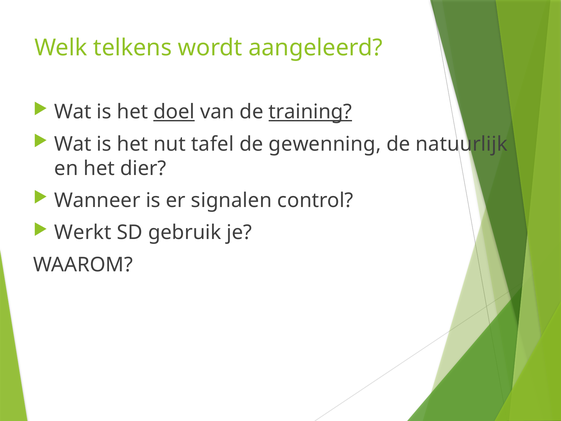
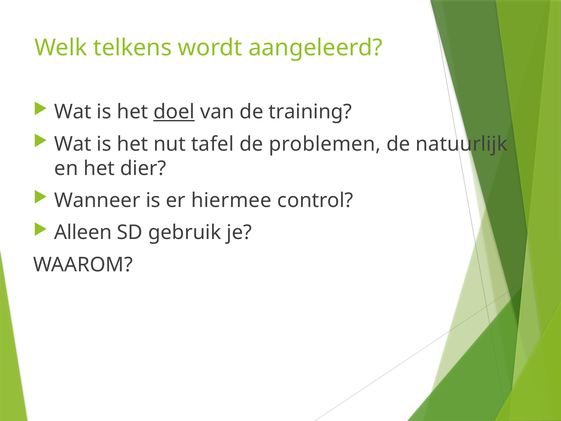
training underline: present -> none
gewenning: gewenning -> problemen
signalen: signalen -> hiermee
Werkt: Werkt -> Alleen
